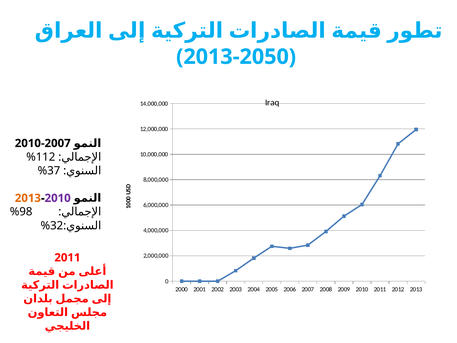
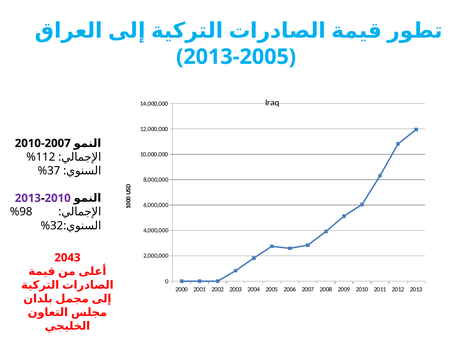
2050 at (264, 57): 2050 -> 2005
2013 at (28, 198) colour: orange -> purple
2011 at (67, 257): 2011 -> 2043
